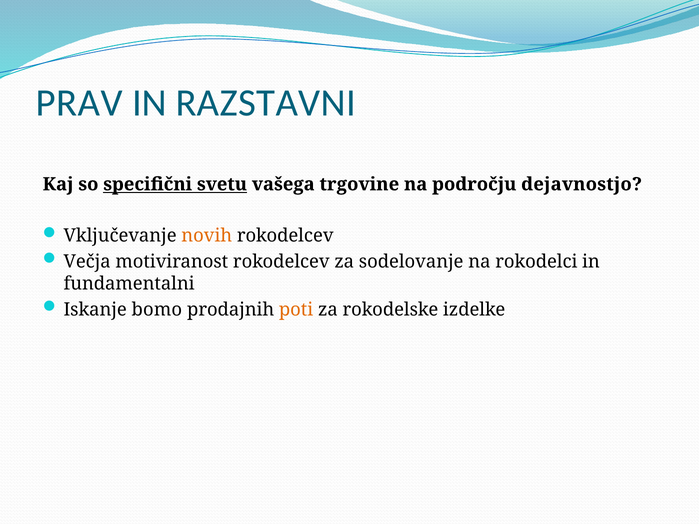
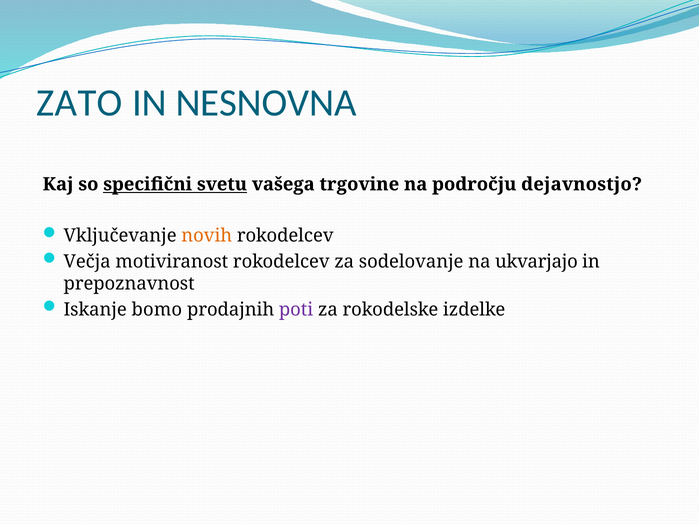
PRAV: PRAV -> ZATO
RAZSTAVNI: RAZSTAVNI -> NESNOVNA
rokodelci: rokodelci -> ukvarjajo
fundamentalni: fundamentalni -> prepoznavnost
poti colour: orange -> purple
